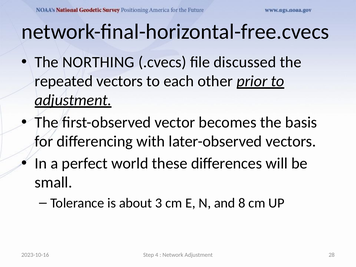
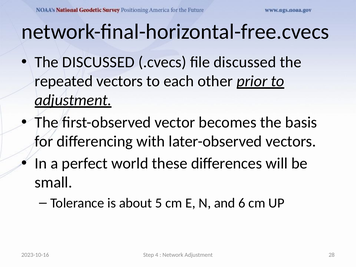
The NORTHING: NORTHING -> DISCUSSED
3: 3 -> 5
8: 8 -> 6
